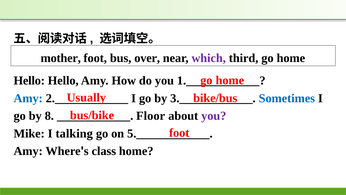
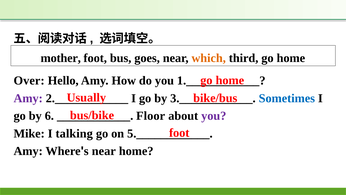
over: over -> goes
which colour: purple -> orange
Hello at (29, 80): Hello -> Over
Amy at (28, 98) colour: blue -> purple
8: 8 -> 6
class at (104, 151): class -> near
